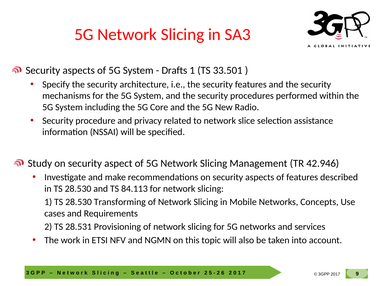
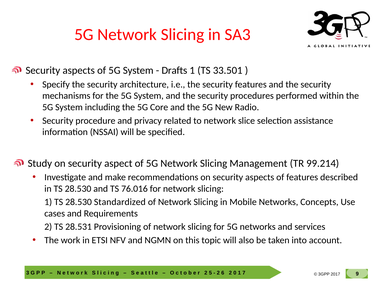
42.946: 42.946 -> 99.214
84.113: 84.113 -> 76.016
Transforming: Transforming -> Standardized
